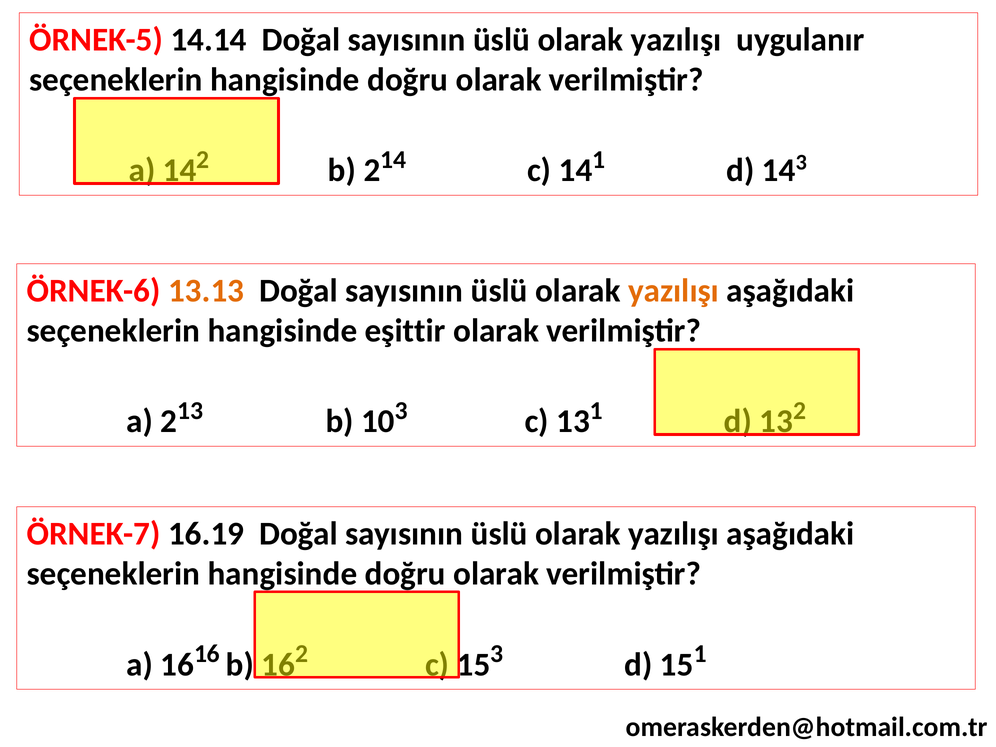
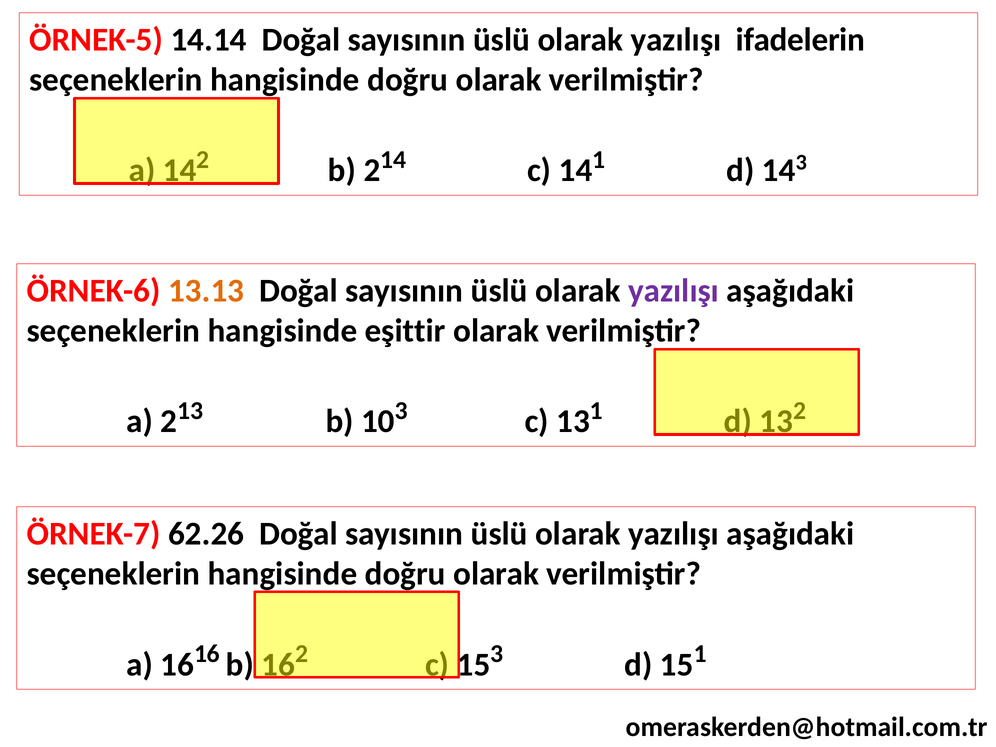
uygulanır: uygulanır -> ifadelerin
yazılışı at (674, 291) colour: orange -> purple
16.19: 16.19 -> 62.26
